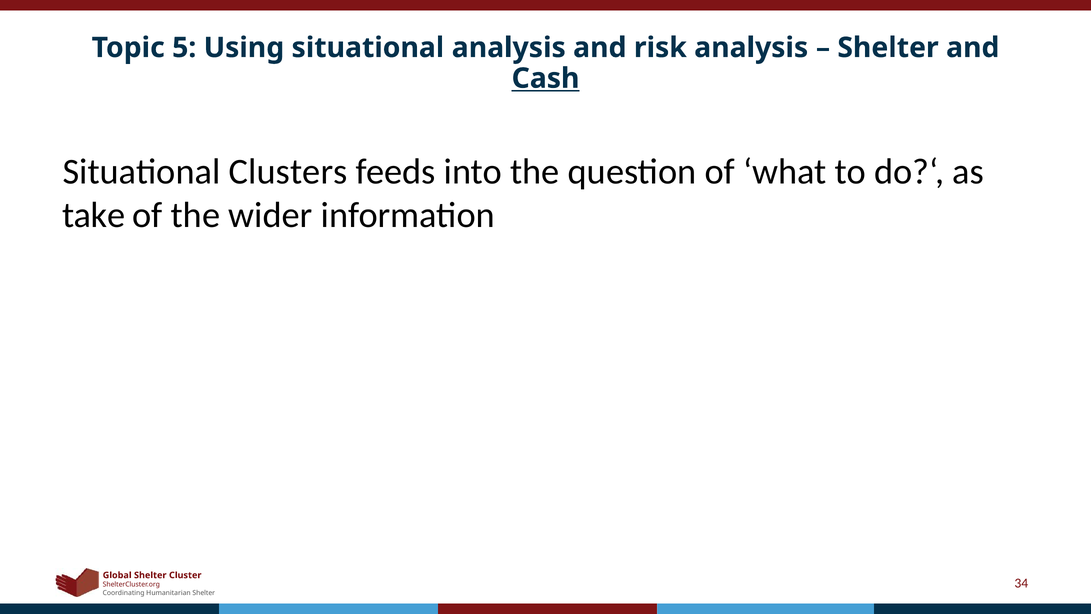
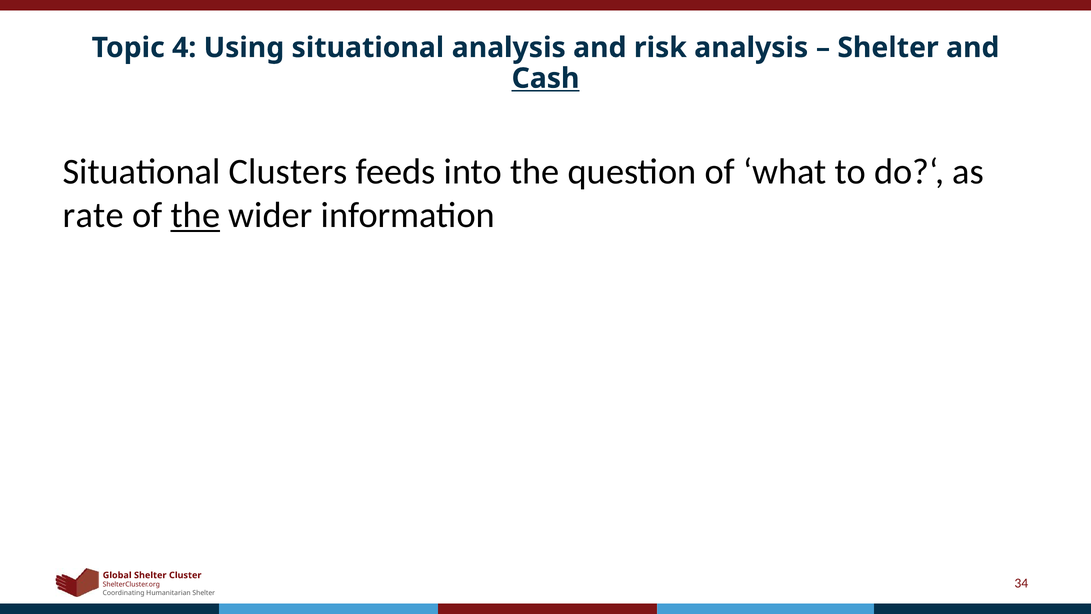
5: 5 -> 4
take: take -> rate
the at (195, 215) underline: none -> present
